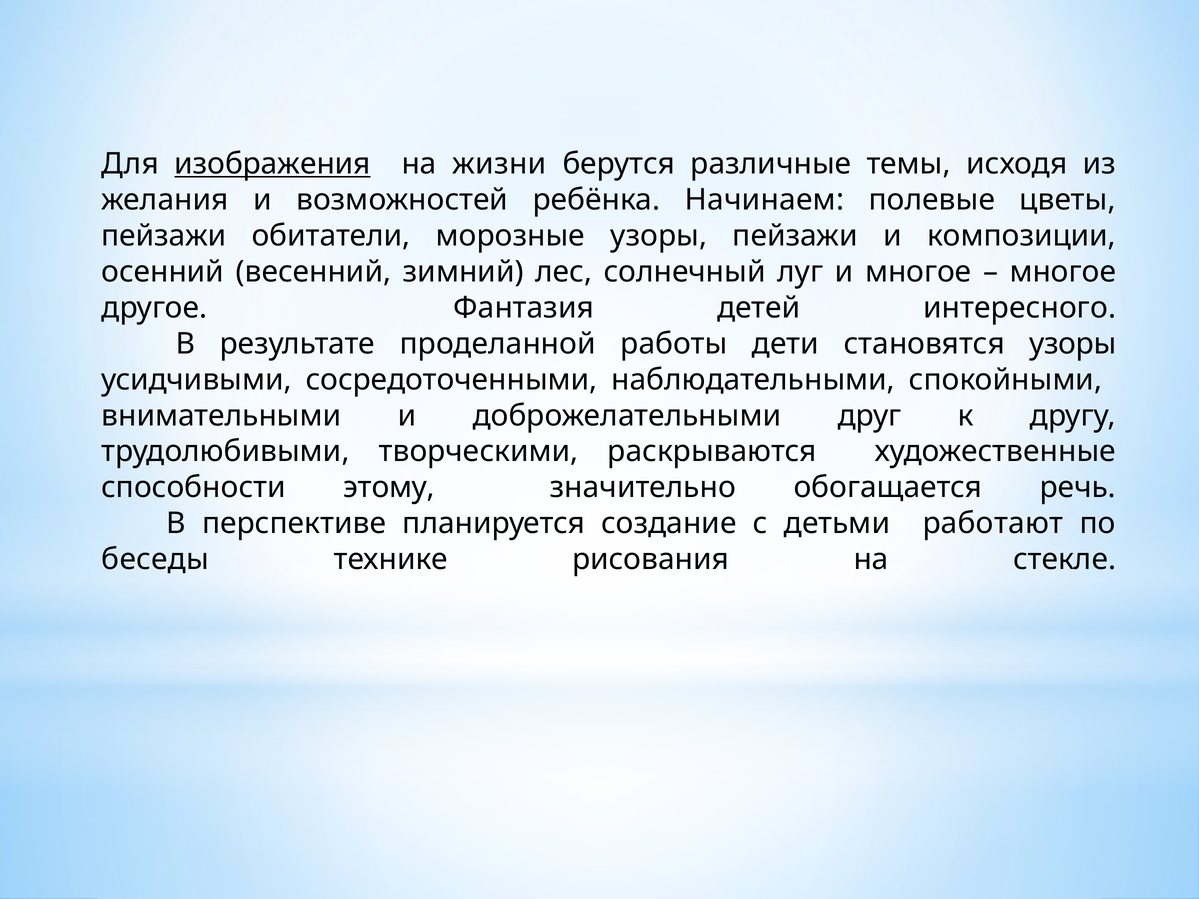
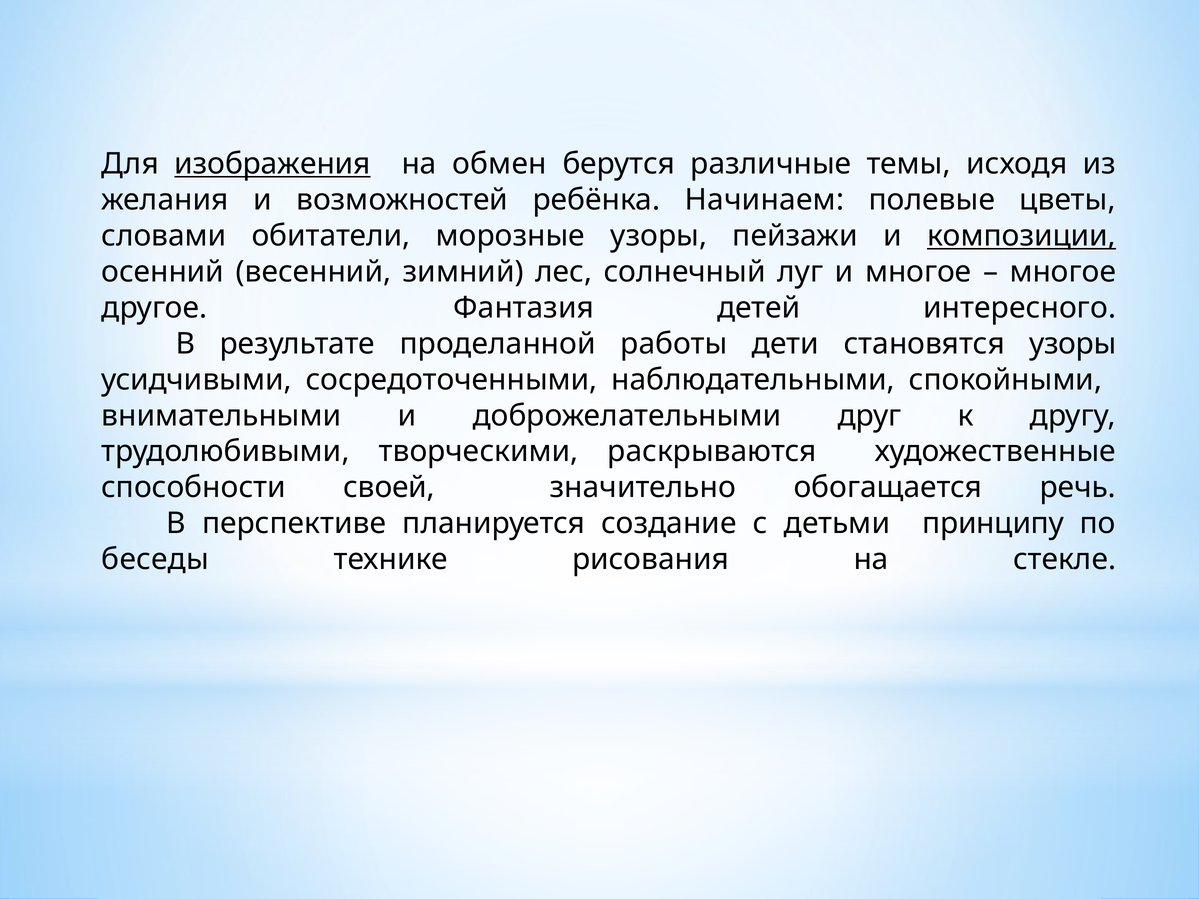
жизни: жизни -> обмен
пейзажи at (164, 236): пейзажи -> словами
композиции underline: none -> present
этому: этому -> своей
работают: работают -> принципу
